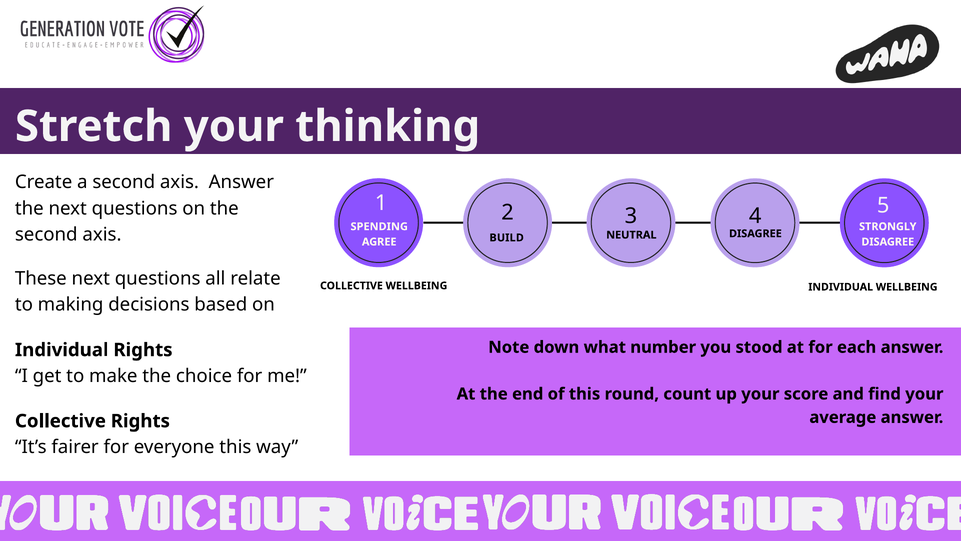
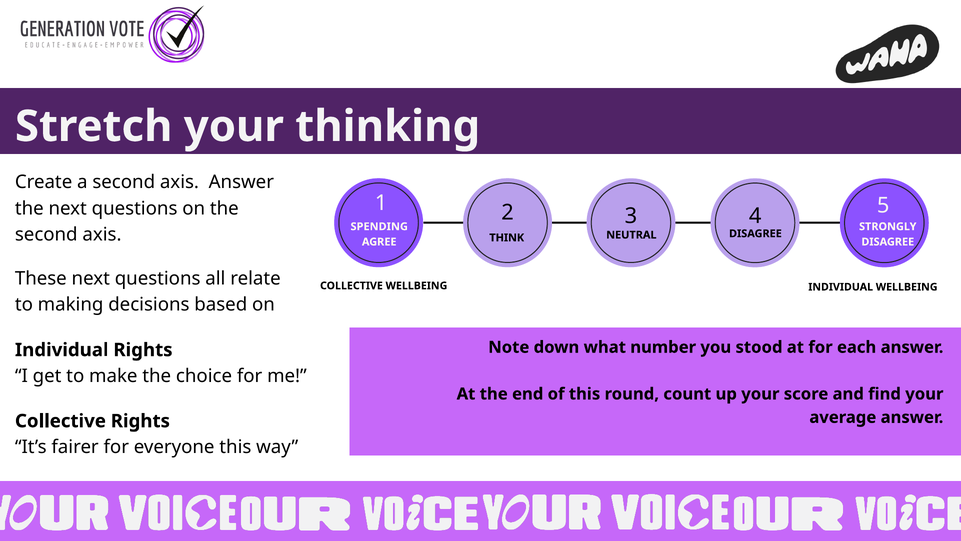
BUILD: BUILD -> THINK
